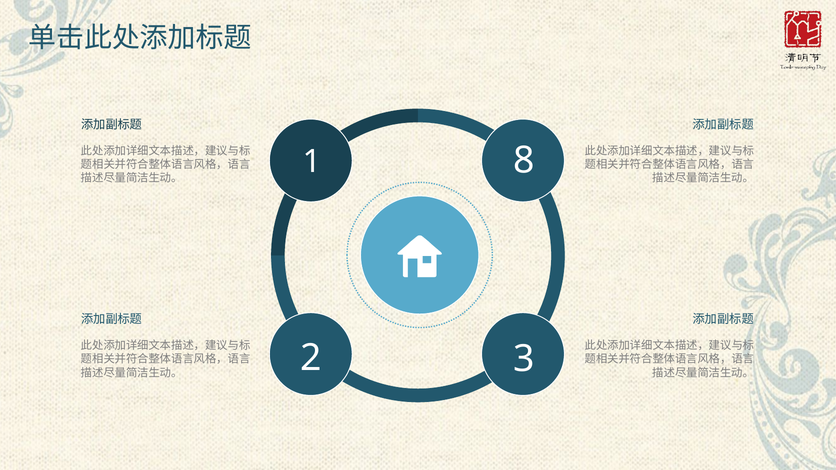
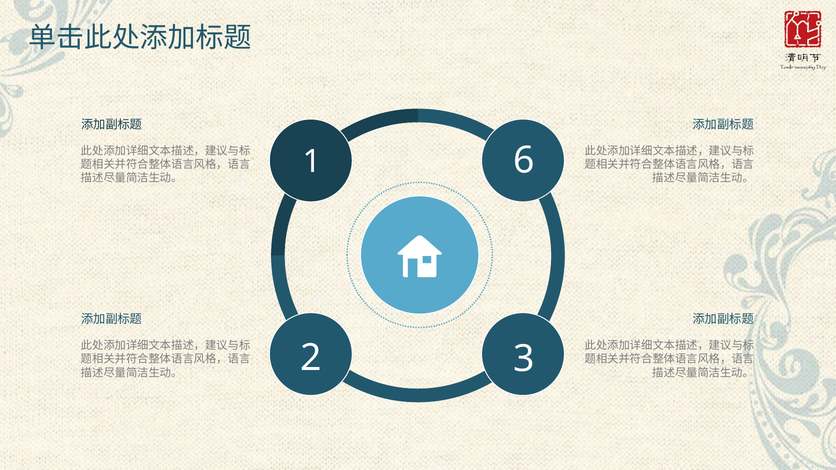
8: 8 -> 6
